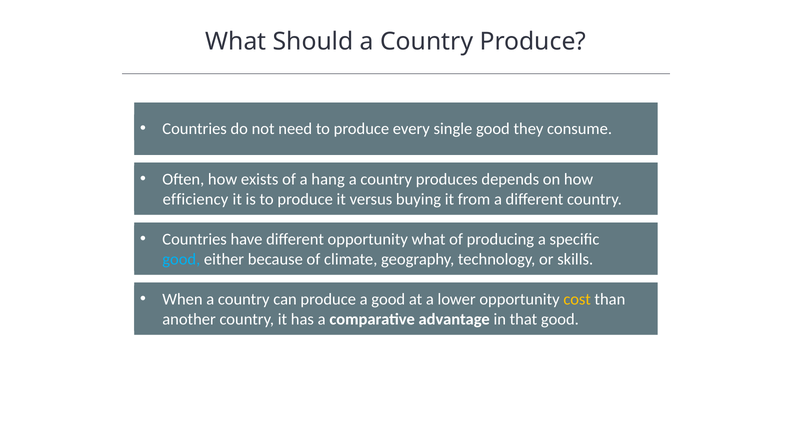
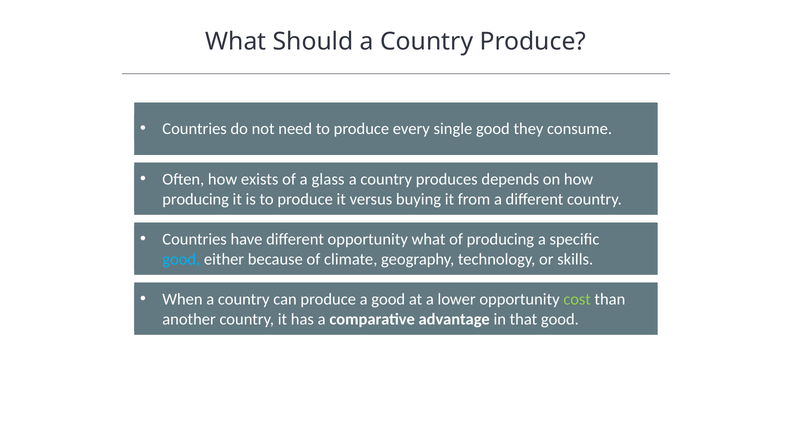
hang: hang -> glass
efficiency at (195, 199): efficiency -> producing
cost colour: yellow -> light green
